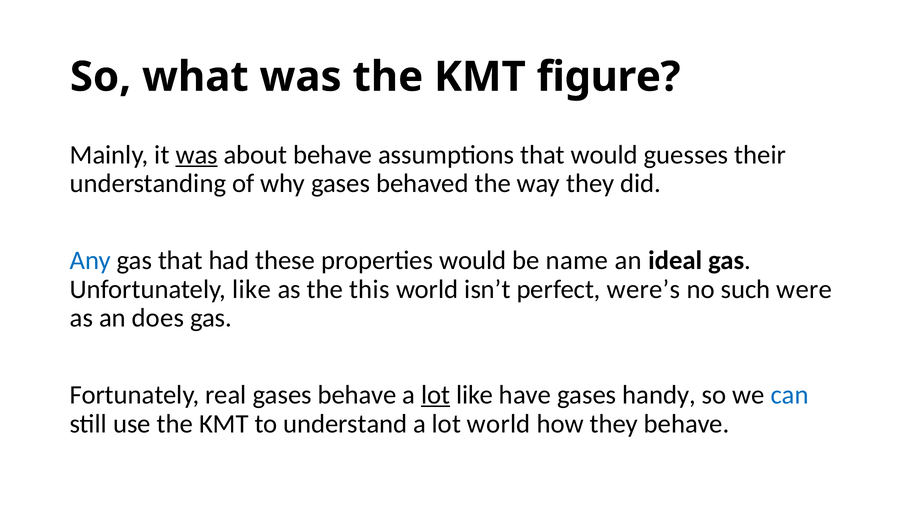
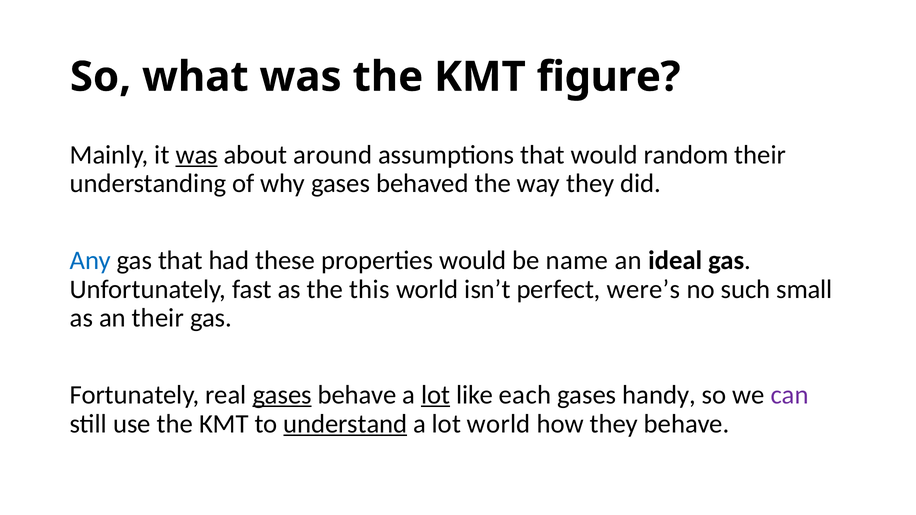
about behave: behave -> around
guesses: guesses -> random
Unfortunately like: like -> fast
were: were -> small
an does: does -> their
gases at (282, 395) underline: none -> present
have: have -> each
can colour: blue -> purple
understand underline: none -> present
